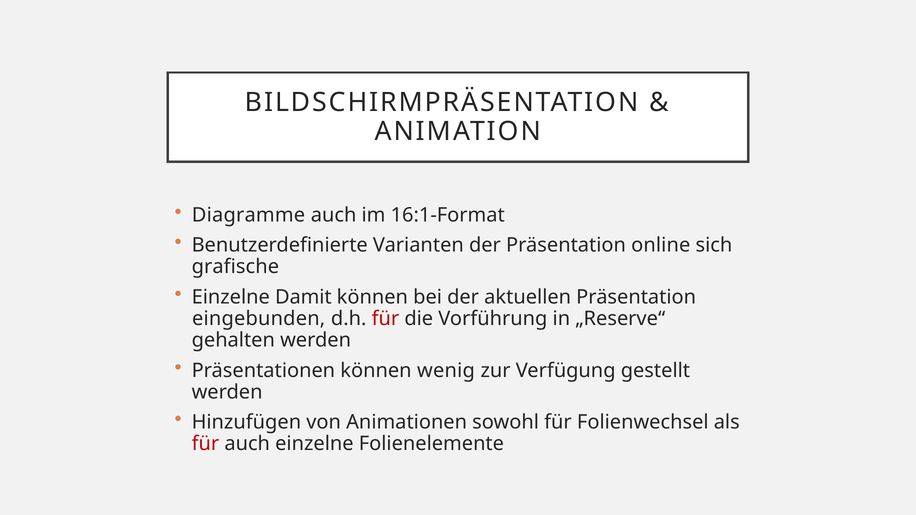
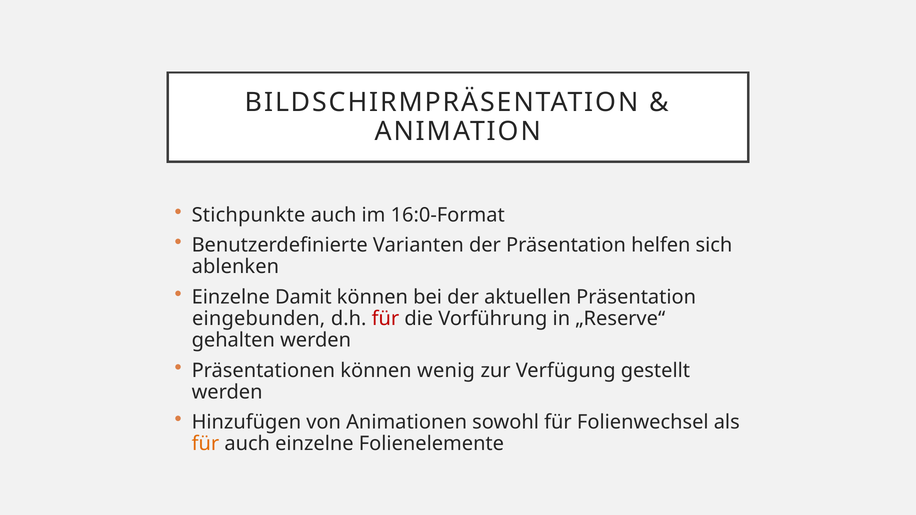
Diagramme: Diagramme -> Stichpunkte
16:1-Format: 16:1-Format -> 16:0-Format
online: online -> helfen
grafische: grafische -> ablenken
für at (205, 444) colour: red -> orange
